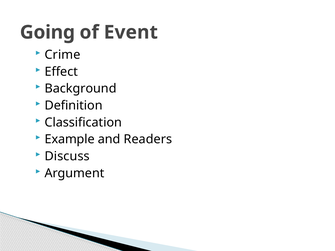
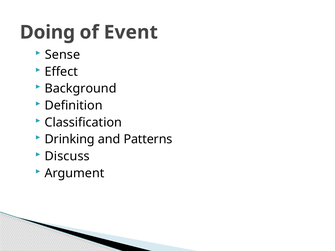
Going: Going -> Doing
Crime: Crime -> Sense
Example: Example -> Drinking
Readers: Readers -> Patterns
